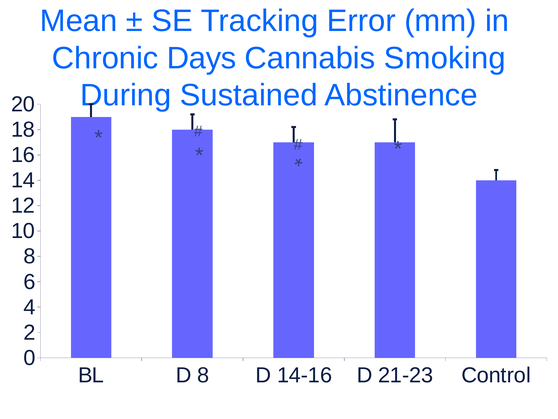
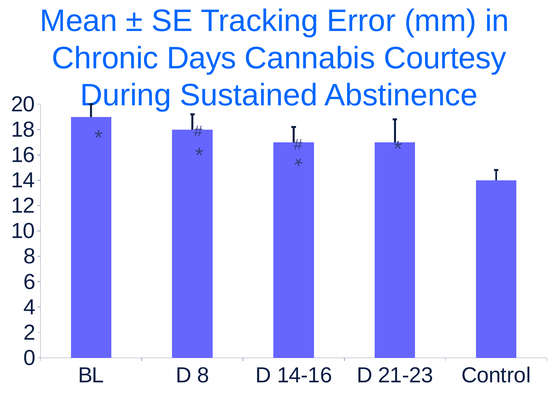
Smoking: Smoking -> Courtesy
